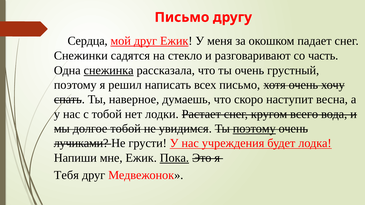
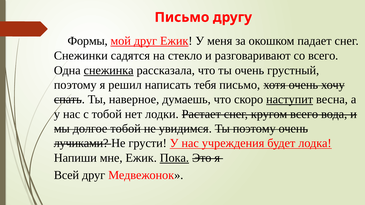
Сердца: Сердца -> Формы
со часть: часть -> всего
всех: всех -> тебя
наступит underline: none -> present
поэтому at (254, 129) underline: present -> none
Тебя: Тебя -> Всей
